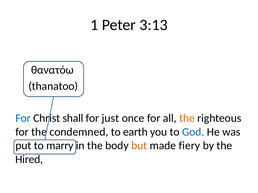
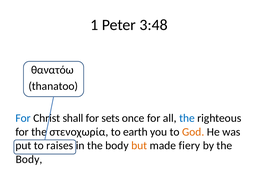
3:13: 3:13 -> 3:48
just: just -> sets
the at (187, 118) colour: orange -> blue
condemned: condemned -> στενοχωρία
God colour: blue -> orange
marry: marry -> raises
Hired at (29, 160): Hired -> Body
